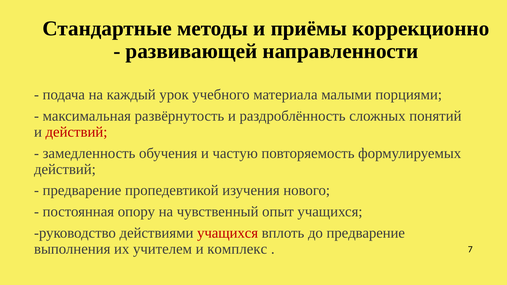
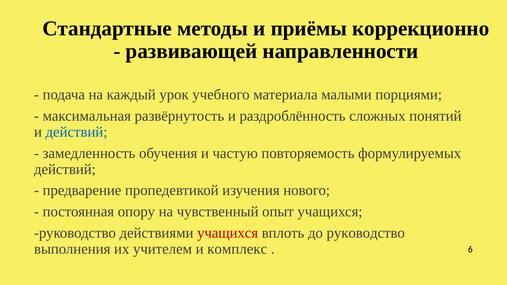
действий at (76, 132) colour: red -> blue
до предварение: предварение -> руководство
7: 7 -> 6
